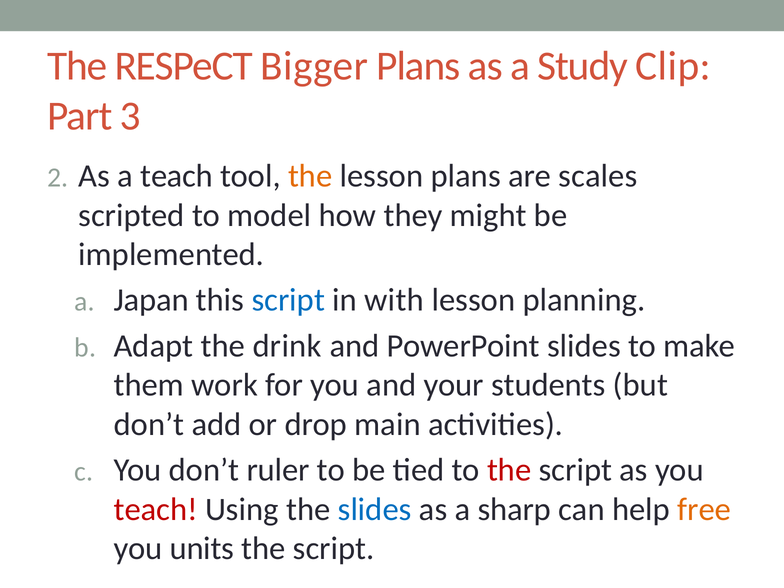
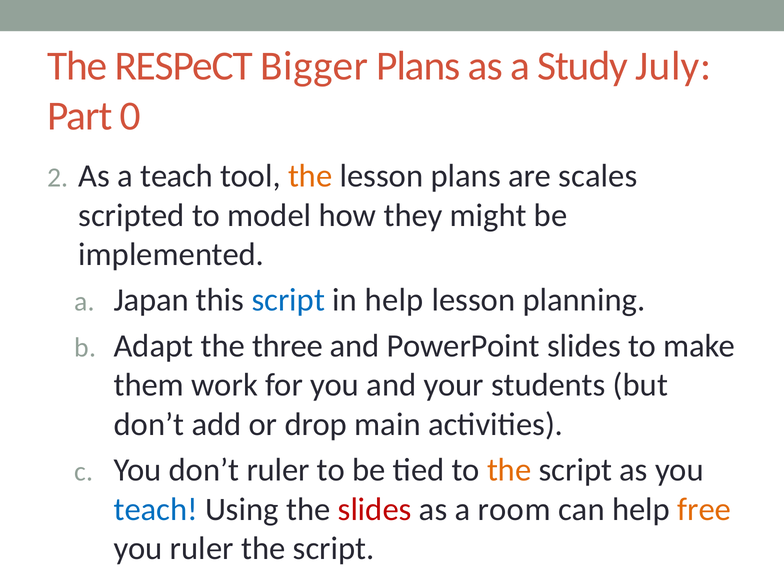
Clip: Clip -> July
3: 3 -> 0
in with: with -> help
drink: drink -> three
the at (509, 470) colour: red -> orange
teach at (156, 509) colour: red -> blue
slides at (375, 509) colour: blue -> red
sharp: sharp -> room
you units: units -> ruler
